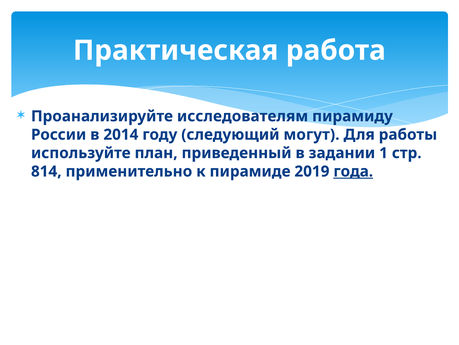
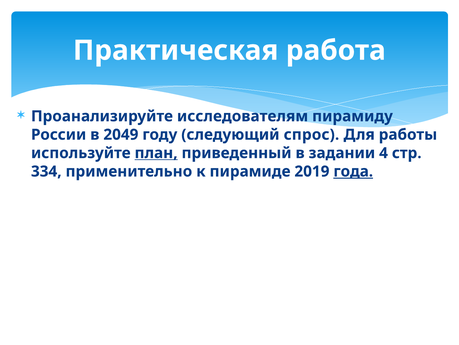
2014: 2014 -> 2049
могут: могут -> спрос
план underline: none -> present
1: 1 -> 4
814: 814 -> 334
